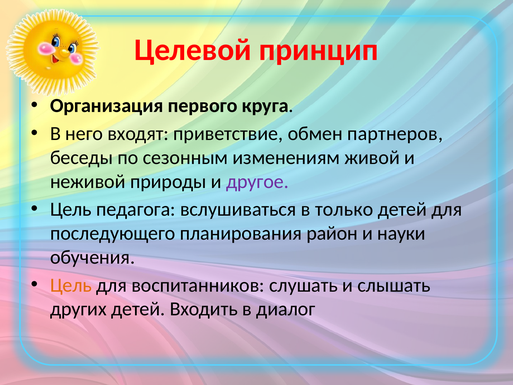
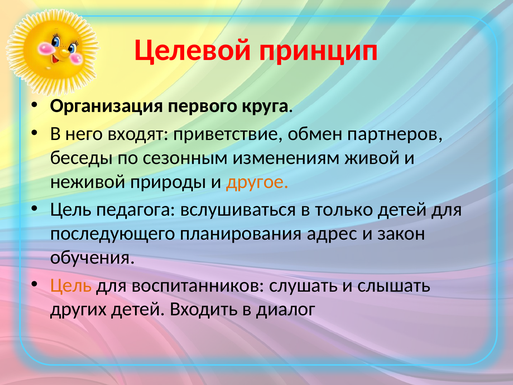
другое colour: purple -> orange
район: район -> адрес
науки: науки -> закон
